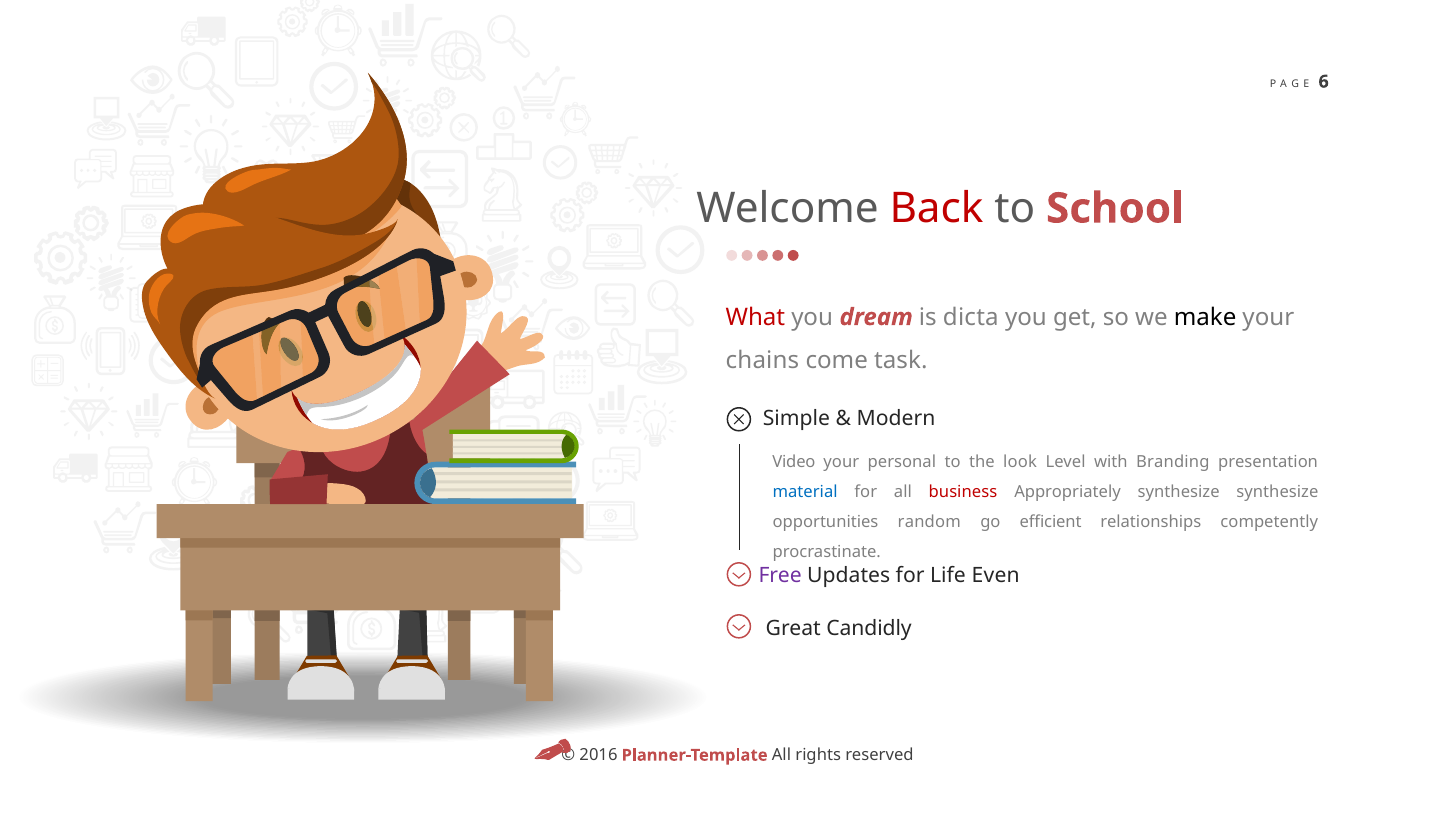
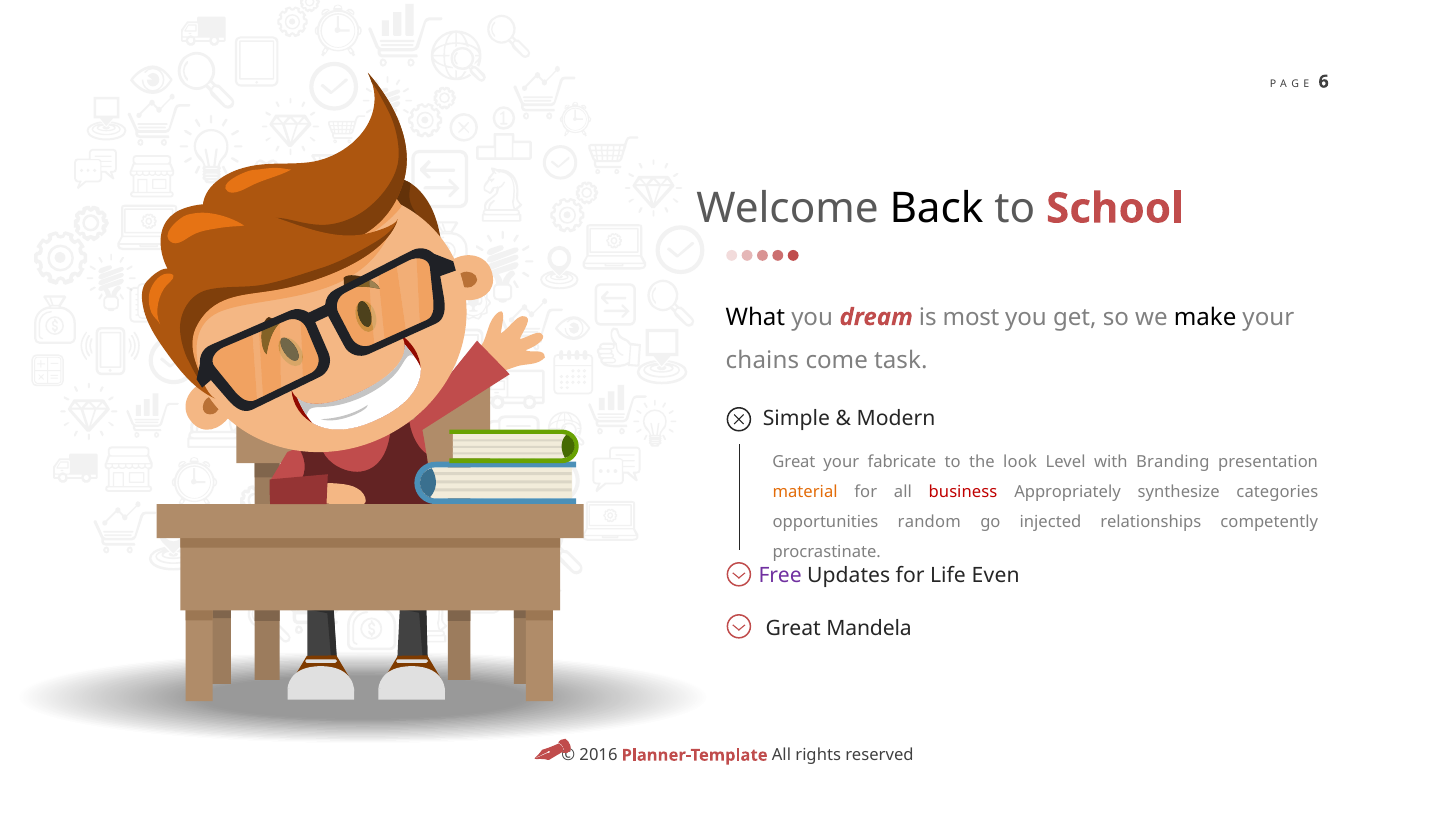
Back colour: red -> black
What colour: red -> black
dicta: dicta -> most
Video at (794, 462): Video -> Great
personal: personal -> fabricate
material colour: blue -> orange
synthesize synthesize: synthesize -> categories
efficient: efficient -> injected
Candidly: Candidly -> Mandela
